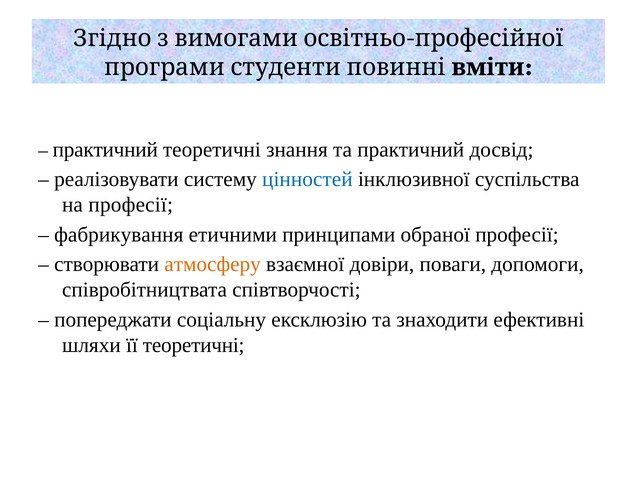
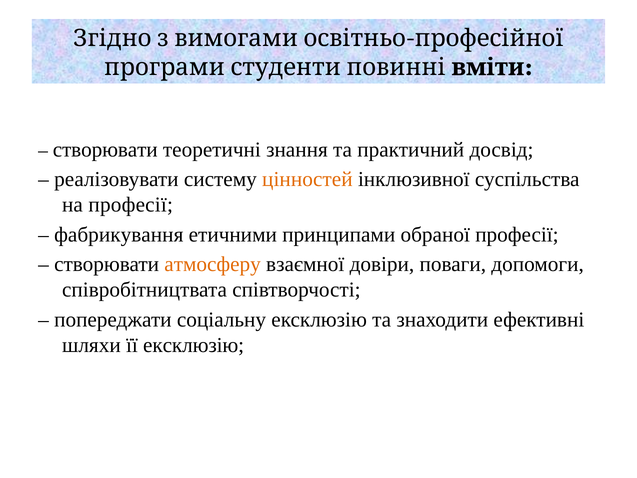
практичний at (105, 150): практичний -> створювати
цінностей colour: blue -> orange
її теоретичні: теоретичні -> ексклюзію
